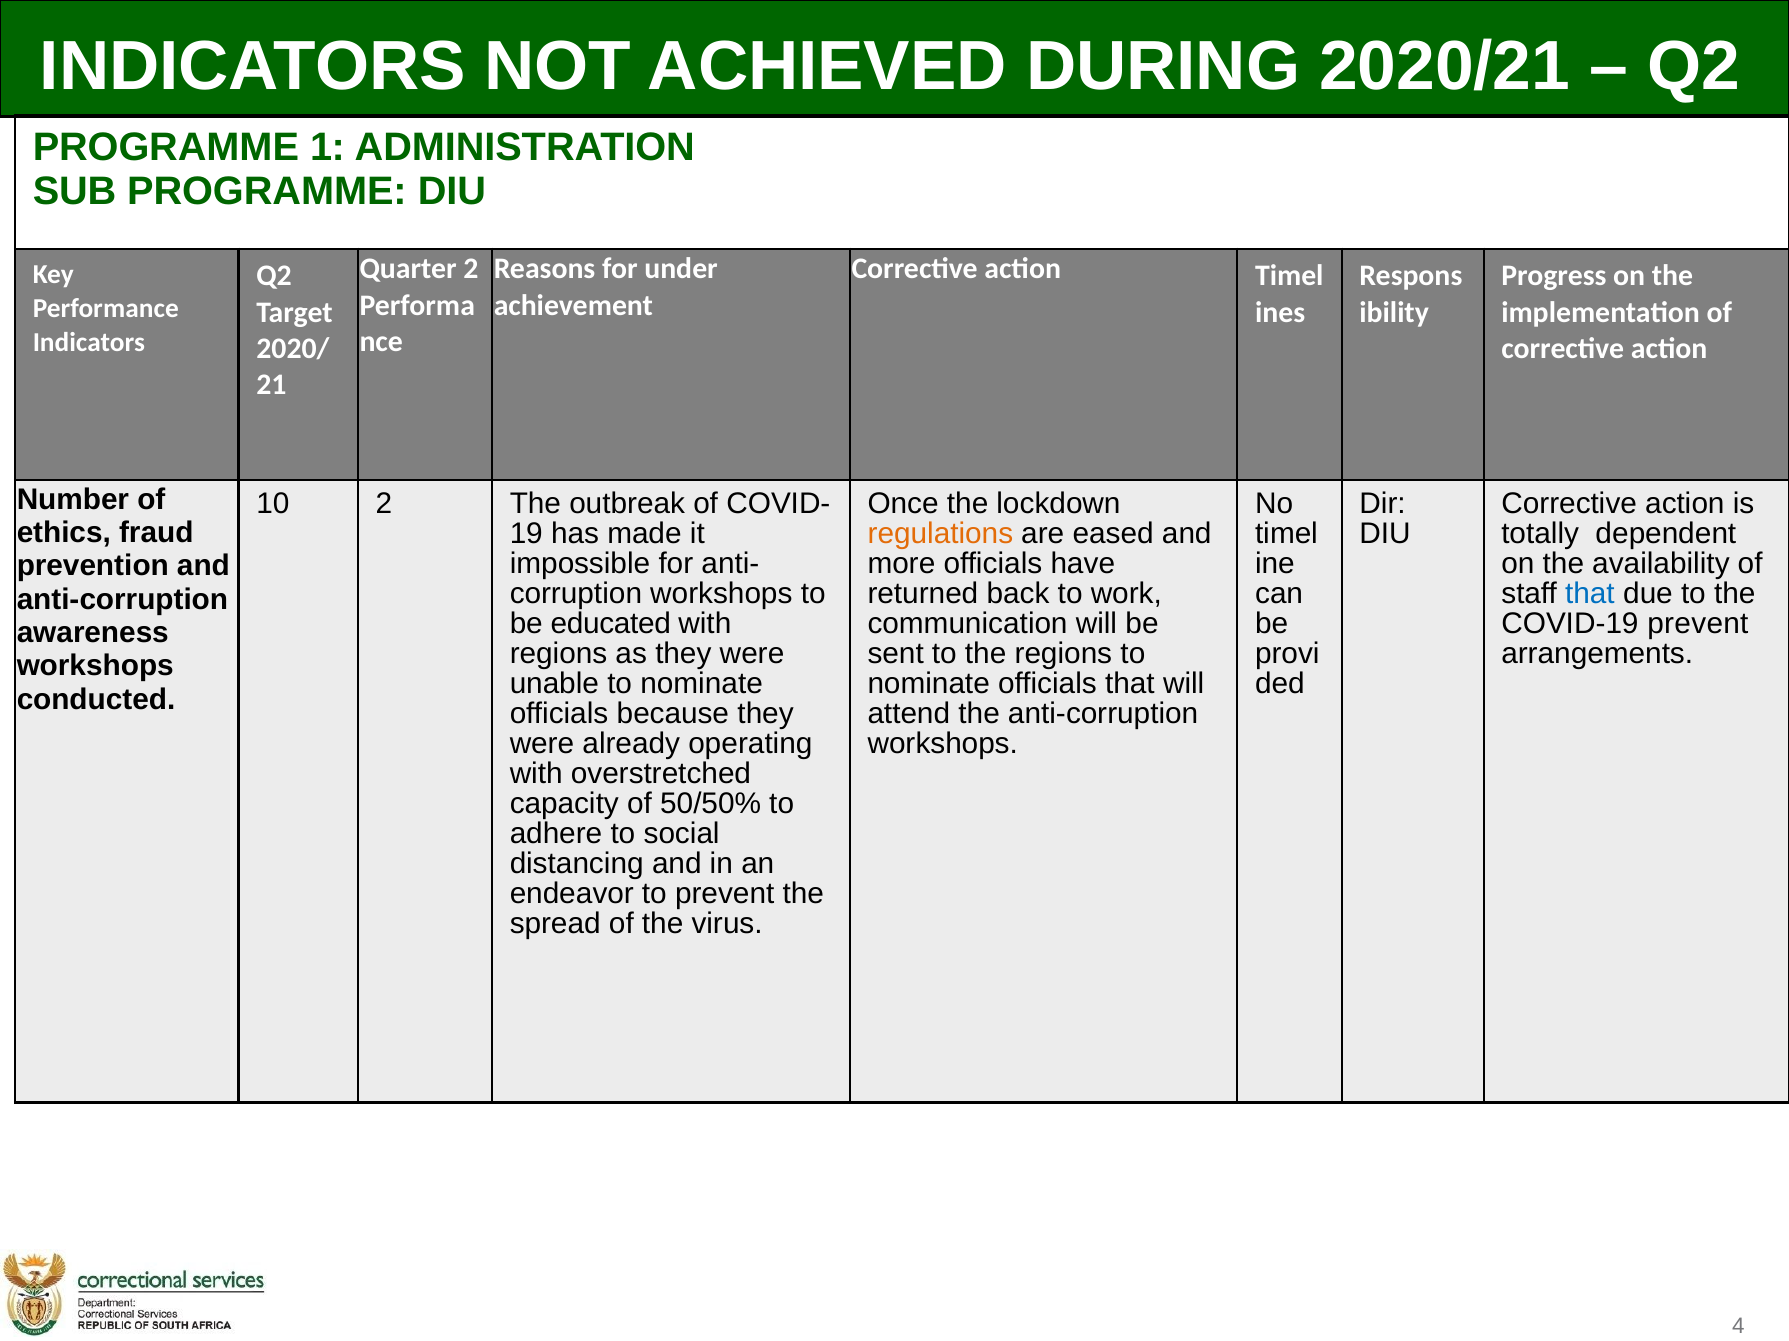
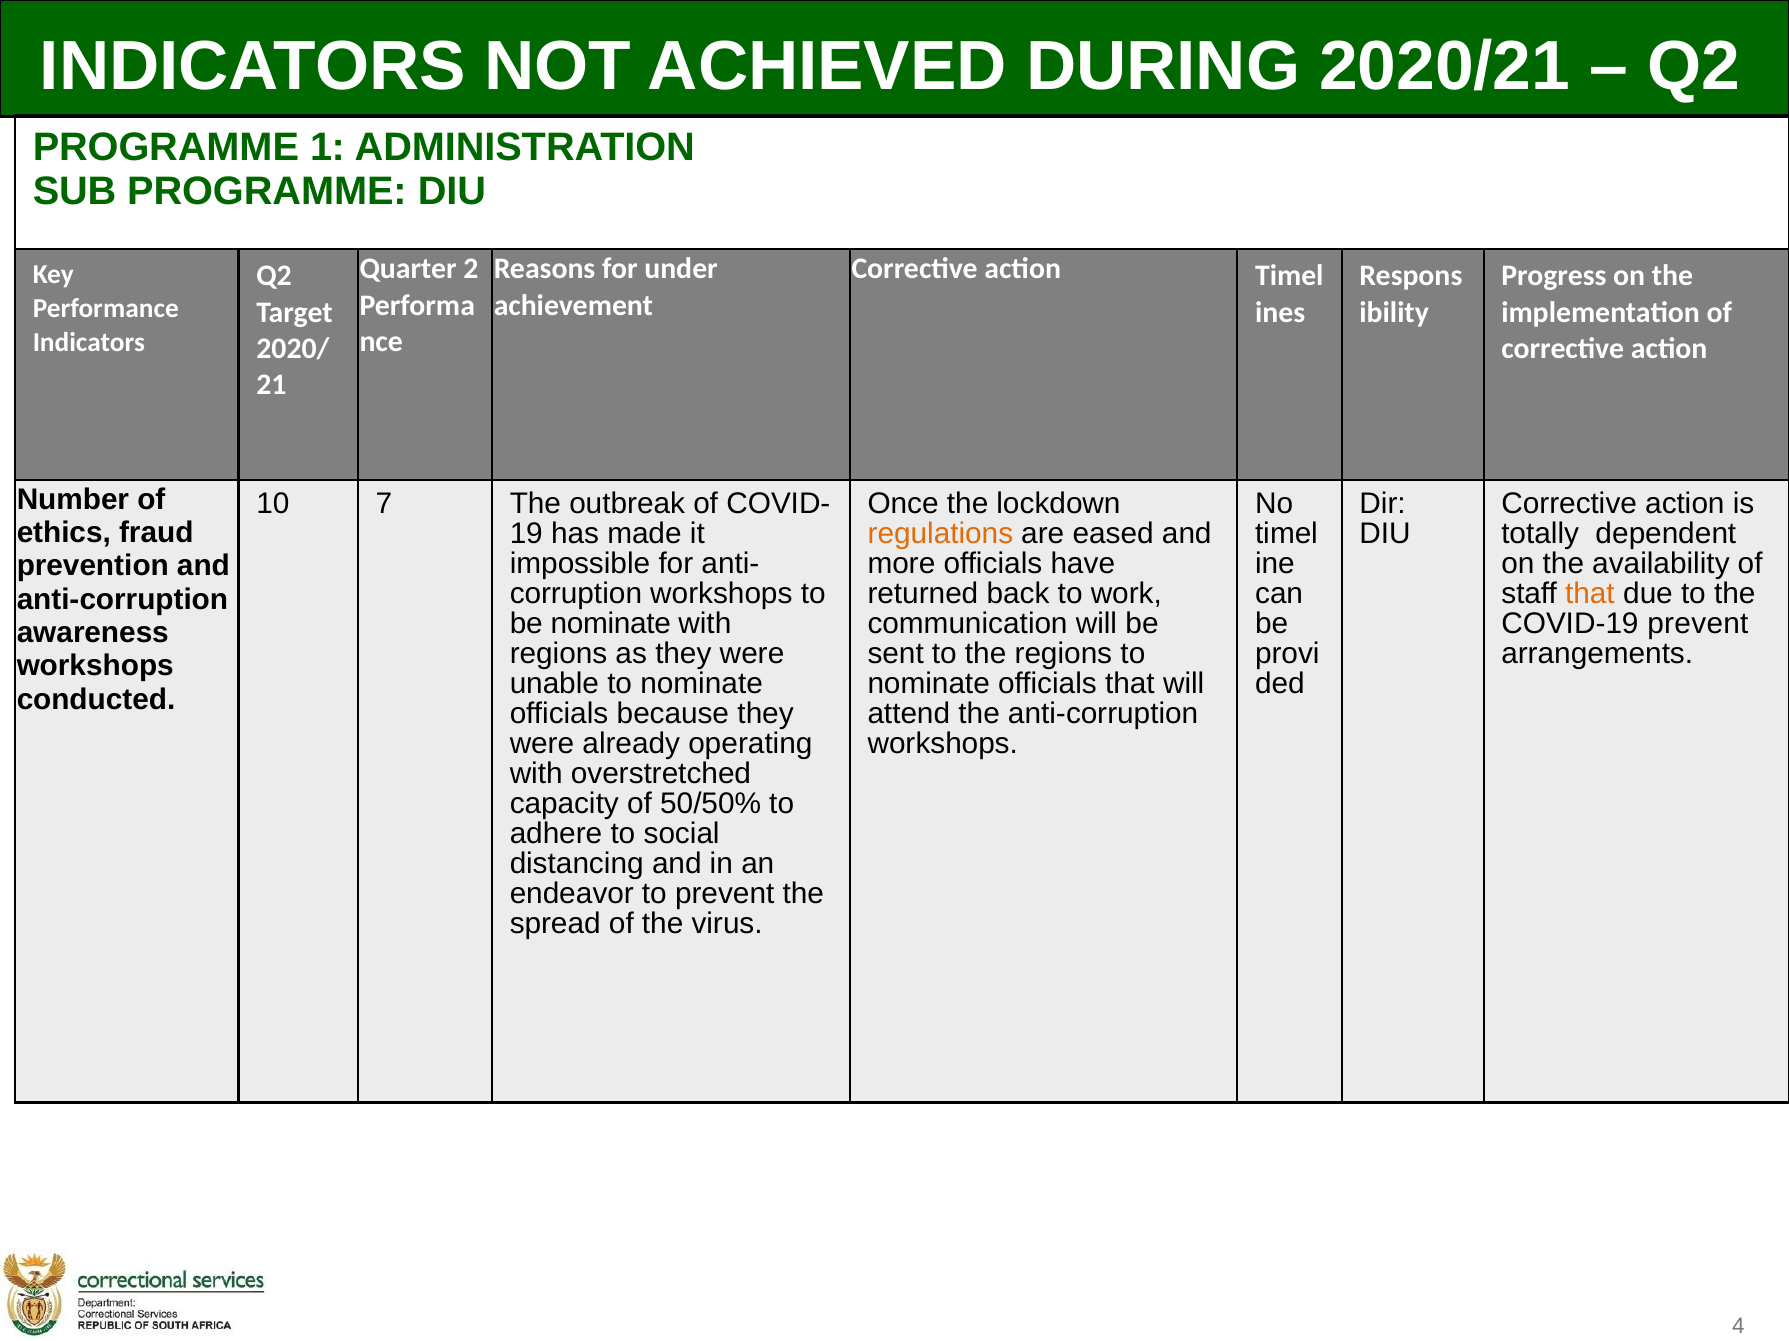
10 2: 2 -> 7
that at (1590, 594) colour: blue -> orange
be educated: educated -> nominate
